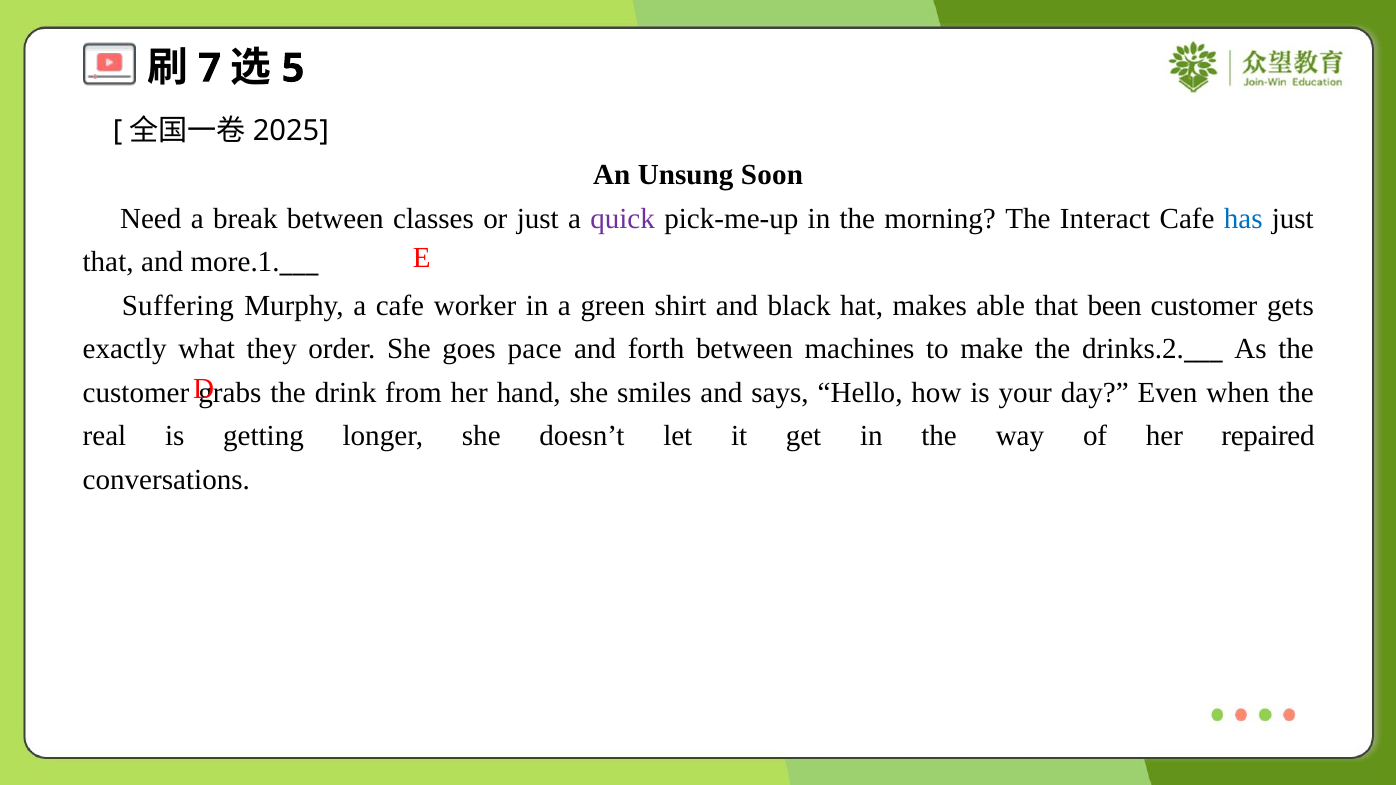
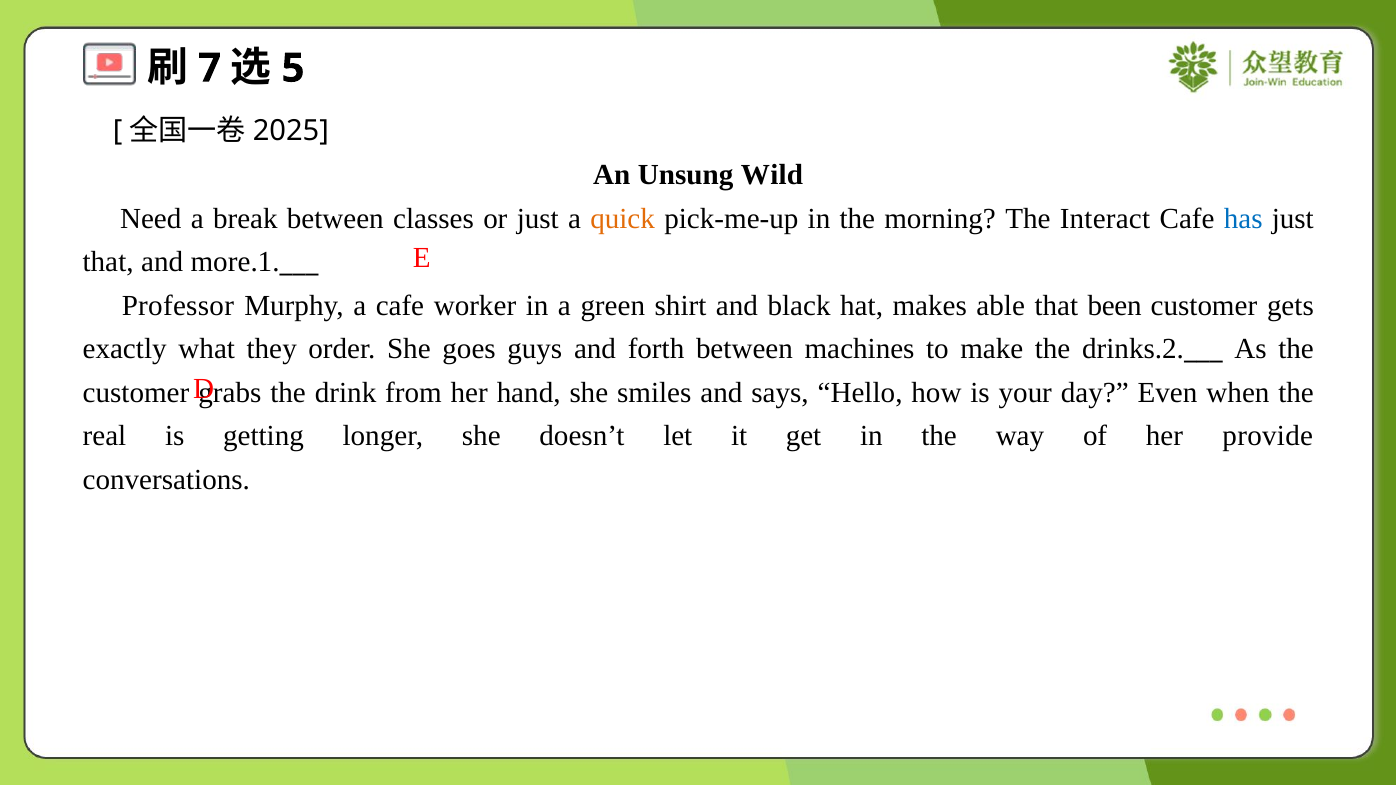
Soon: Soon -> Wild
quick colour: purple -> orange
Suffering: Suffering -> Professor
pace: pace -> guys
repaired: repaired -> provide
